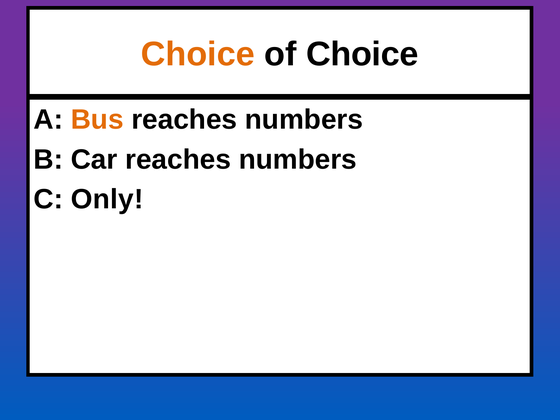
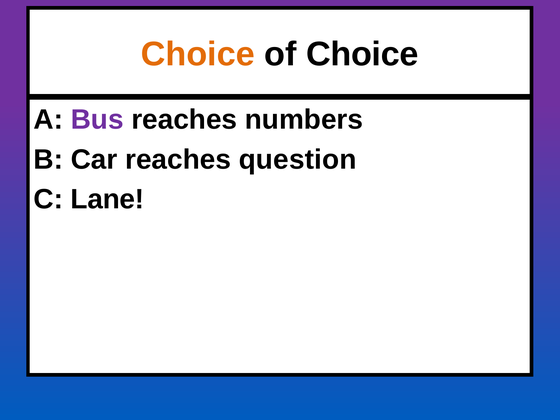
Bus colour: orange -> purple
Car reaches numbers: numbers -> question
Only: Only -> Lane
